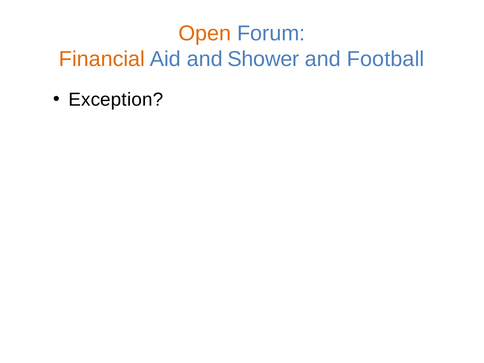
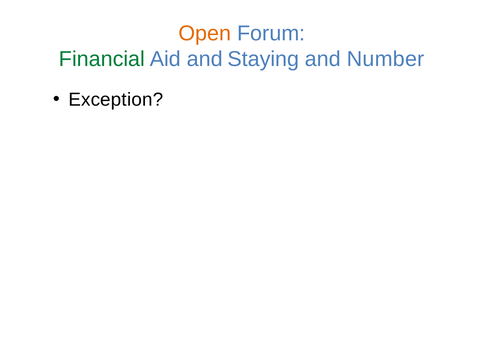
Financial colour: orange -> green
Shower: Shower -> Staying
Football: Football -> Number
